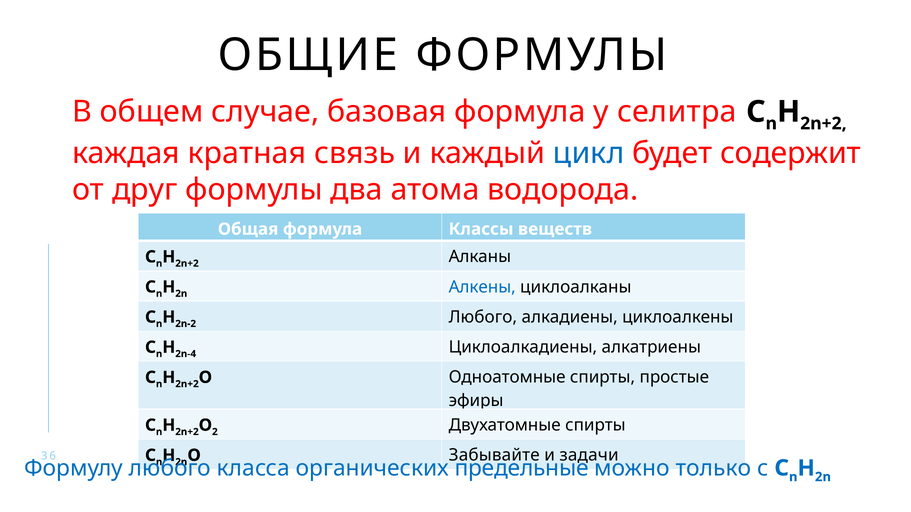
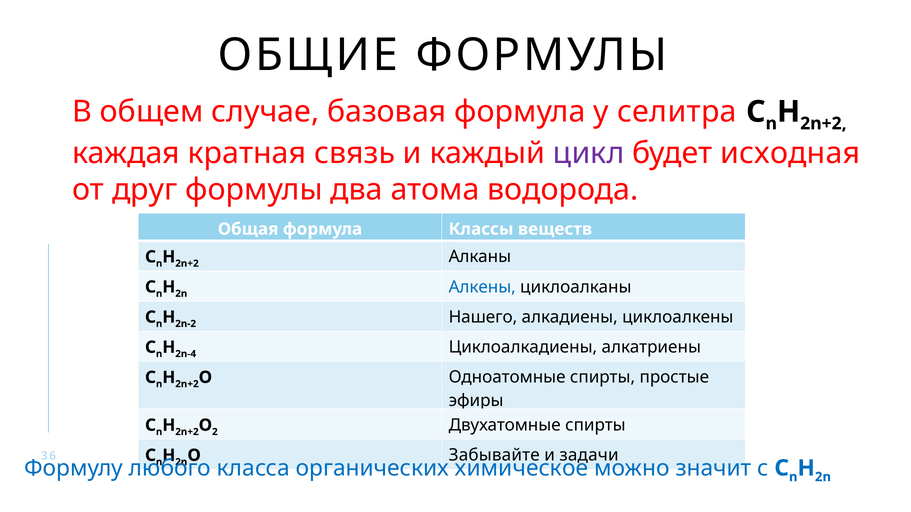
цикл colour: blue -> purple
содержит: содержит -> исходная
Любого at (483, 317): Любого -> Нашего
предельные: предельные -> химическое
только: только -> значит
